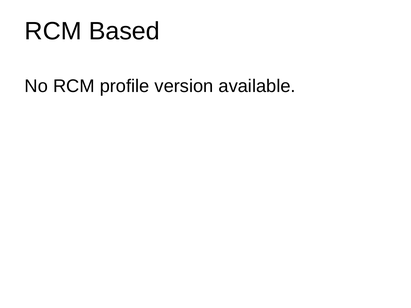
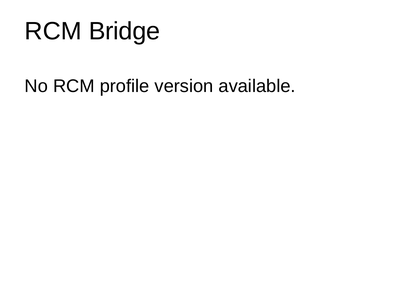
Based: Based -> Bridge
